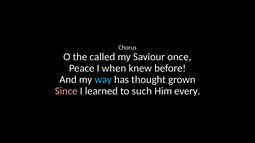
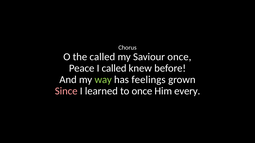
I when: when -> called
way colour: light blue -> light green
thought: thought -> feelings
to such: such -> once
